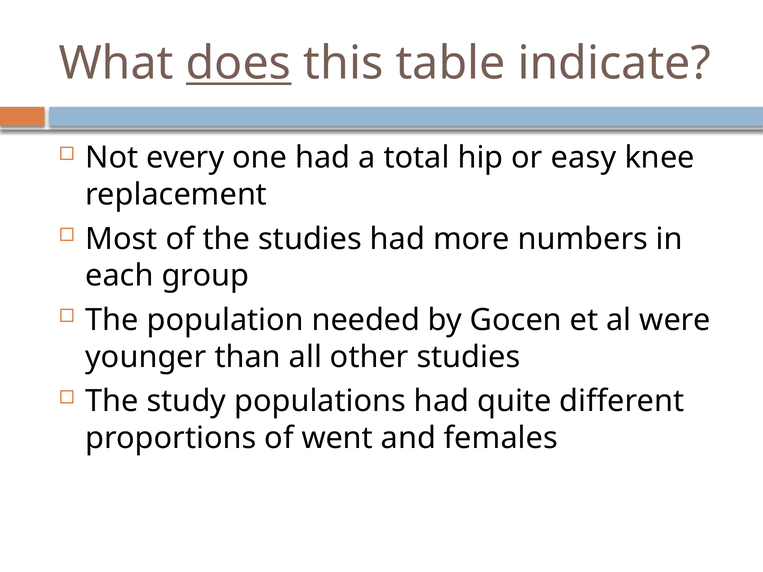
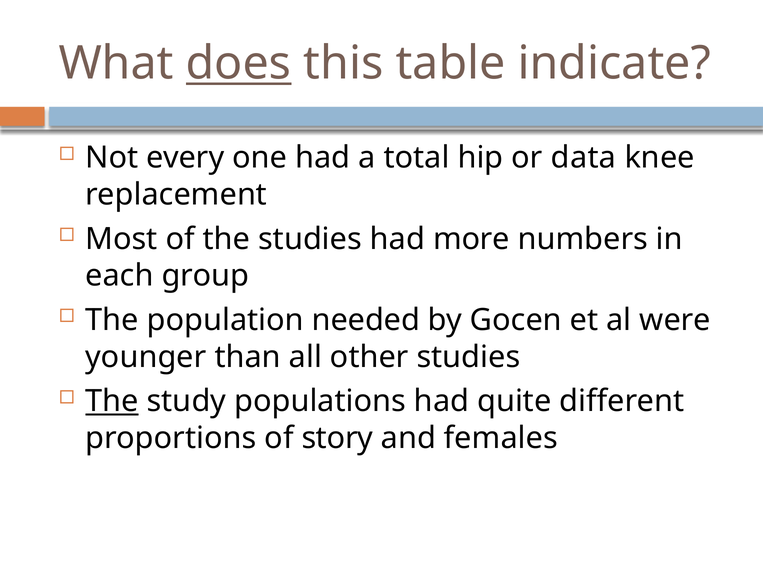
easy: easy -> data
The at (112, 401) underline: none -> present
went: went -> story
